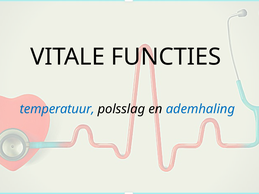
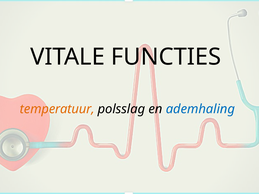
temperatuur colour: blue -> orange
